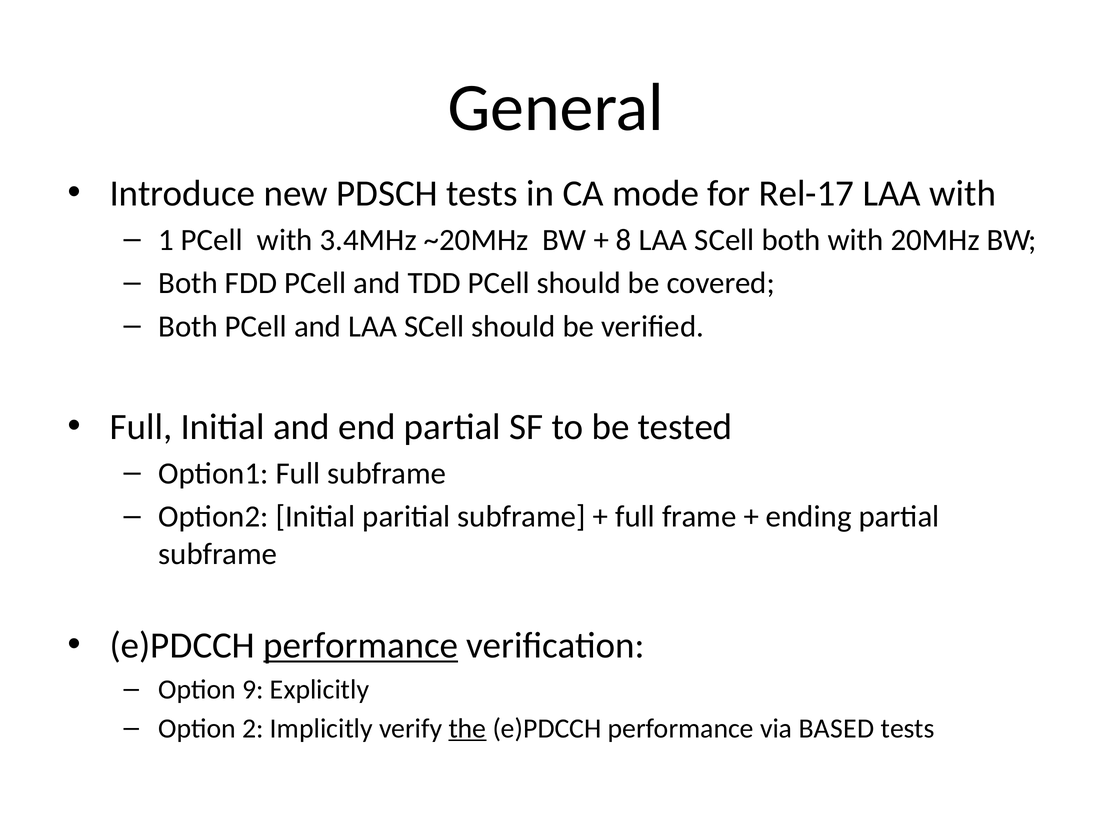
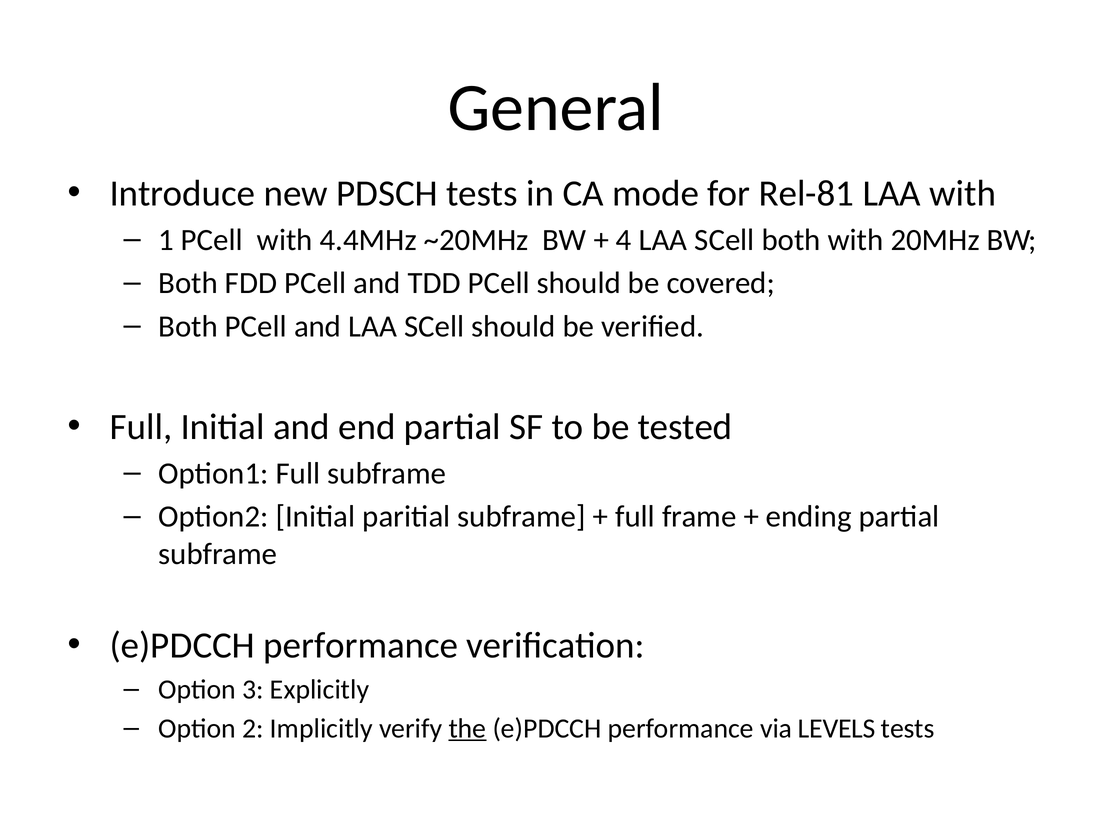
Rel-17: Rel-17 -> Rel-81
3.4MHz: 3.4MHz -> 4.4MHz
8: 8 -> 4
performance at (361, 646) underline: present -> none
9: 9 -> 3
BASED: BASED -> LEVELS
